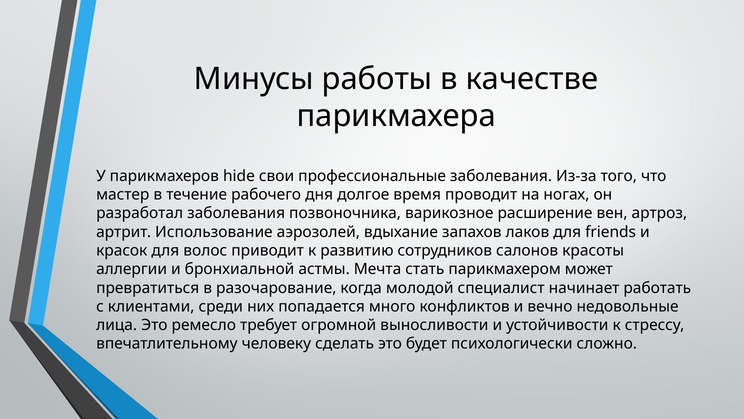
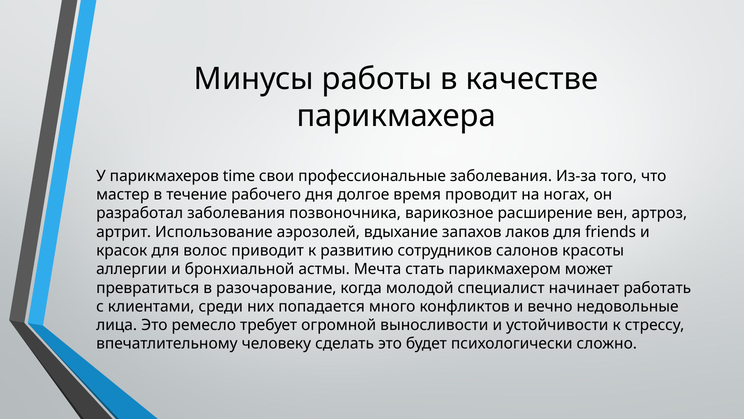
hide: hide -> time
